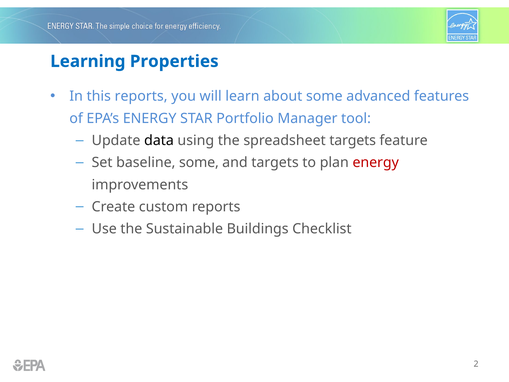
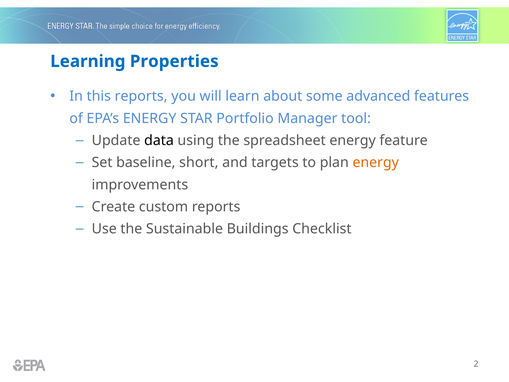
spreadsheet targets: targets -> energy
baseline some: some -> short
energy at (376, 162) colour: red -> orange
